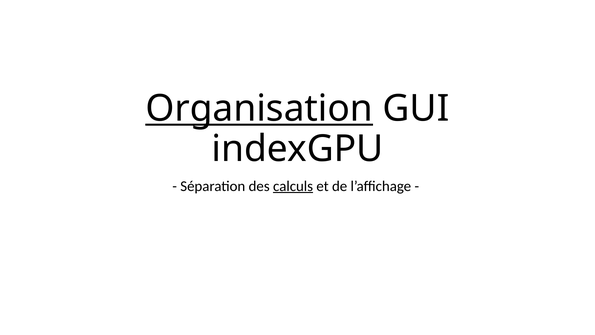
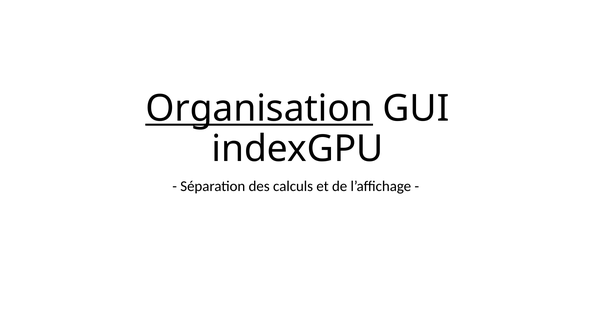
calculs underline: present -> none
